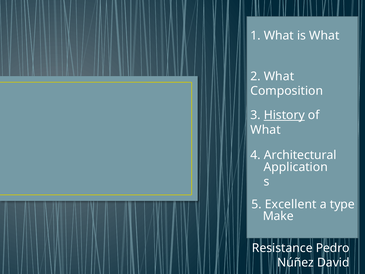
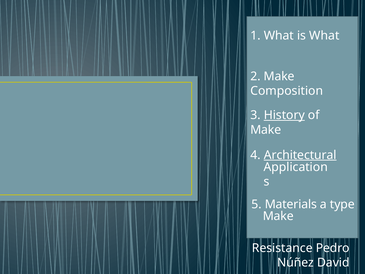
2 What: What -> Make
What at (266, 130): What -> Make
Architectural underline: none -> present
Excellent: Excellent -> Materials
